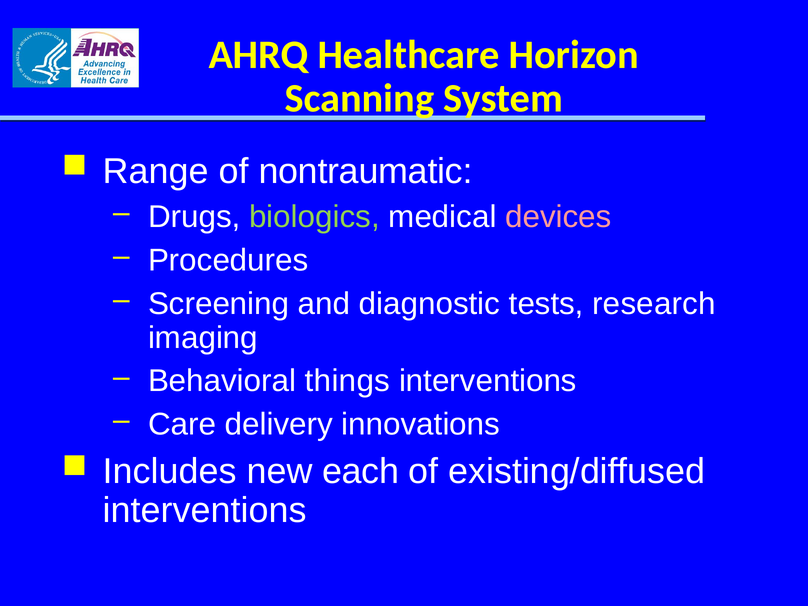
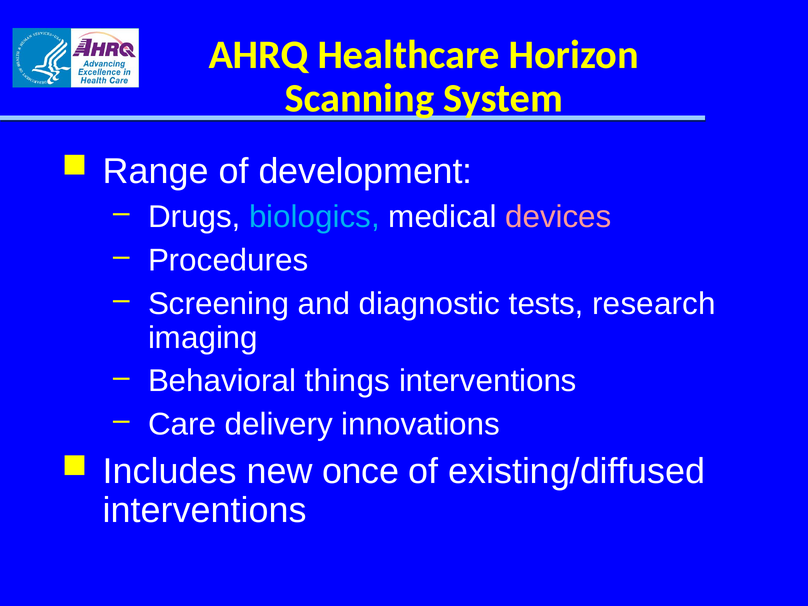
nontraumatic: nontraumatic -> development
biologics colour: light green -> light blue
each: each -> once
